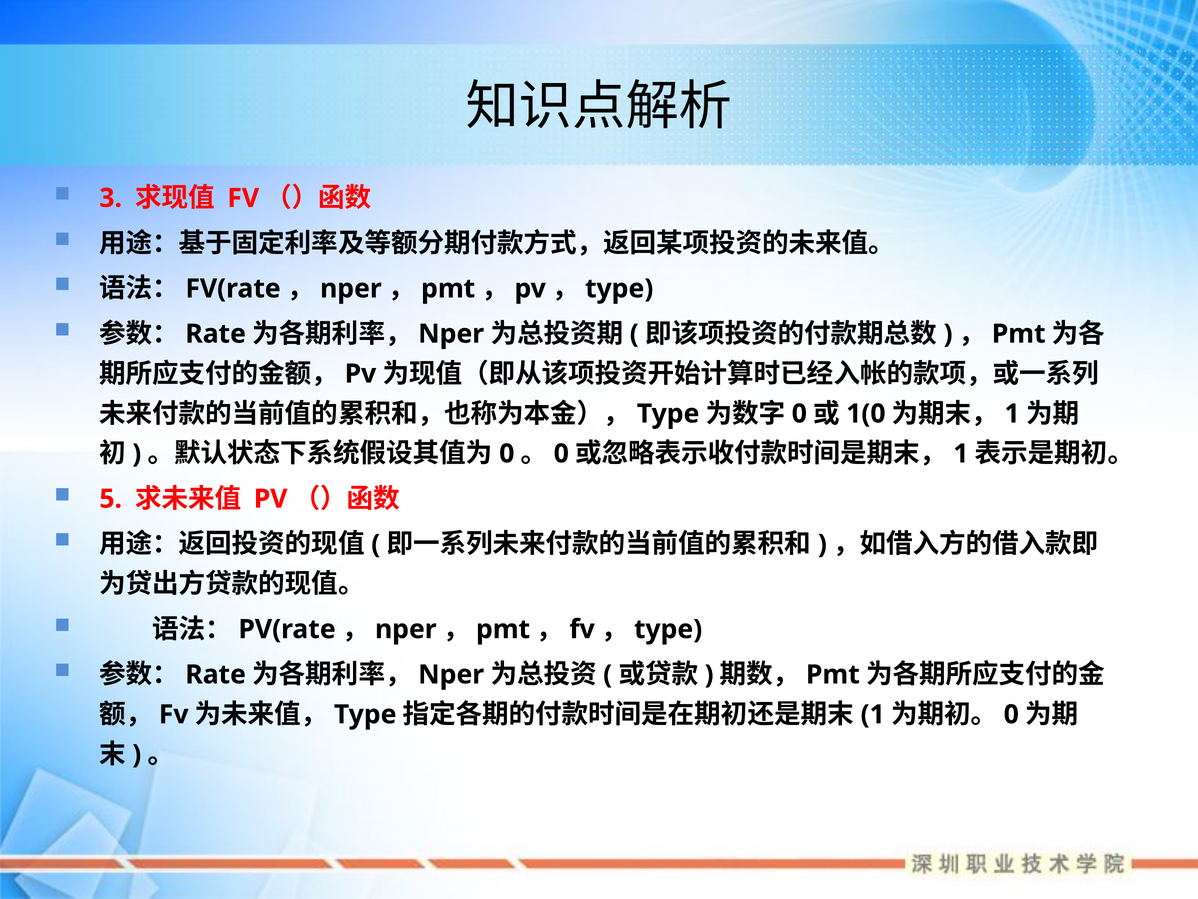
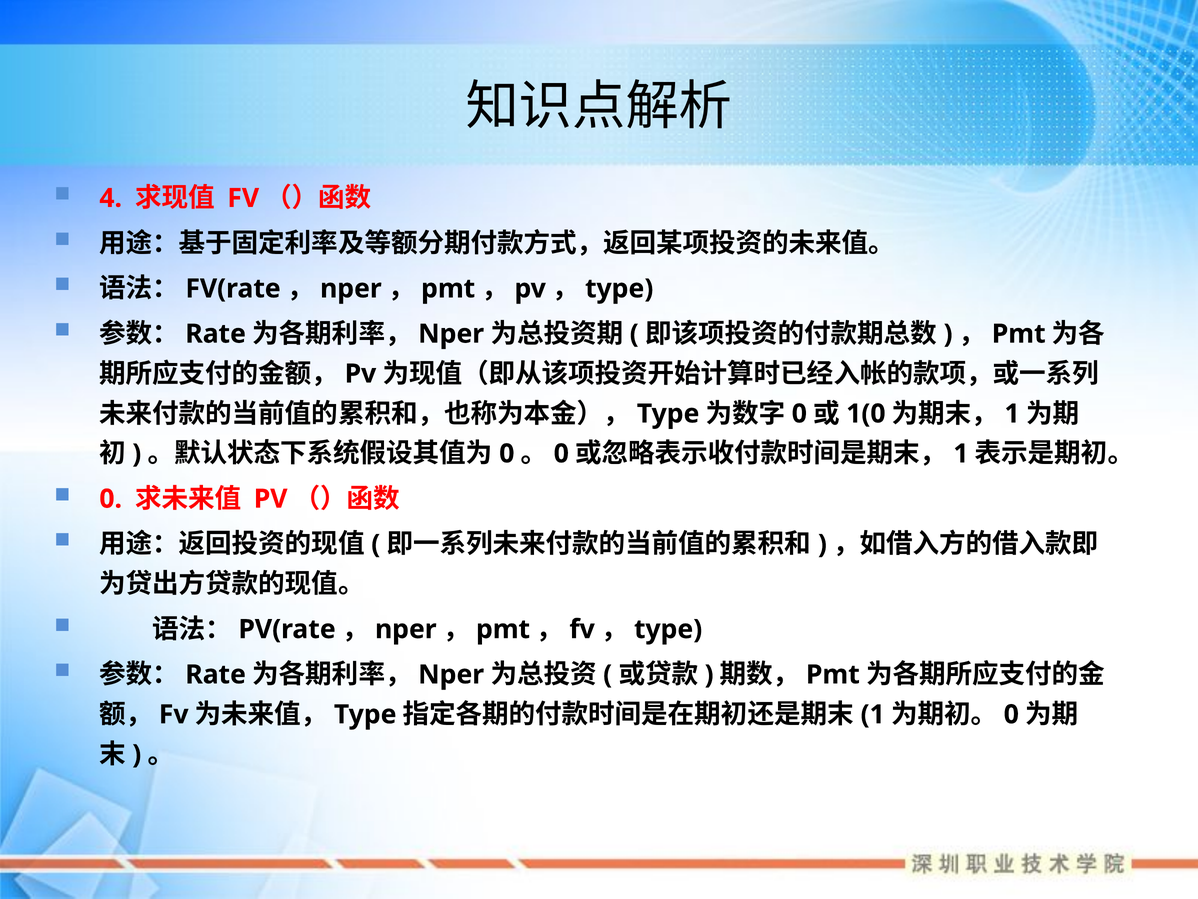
3: 3 -> 4
5 at (111, 499): 5 -> 0
